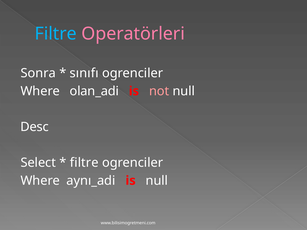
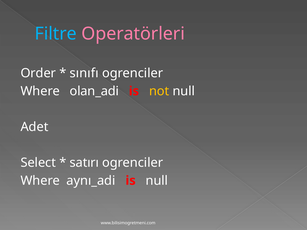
Sonra: Sonra -> Order
not colour: pink -> yellow
Desc: Desc -> Adet
filtre at (84, 163): filtre -> satırı
